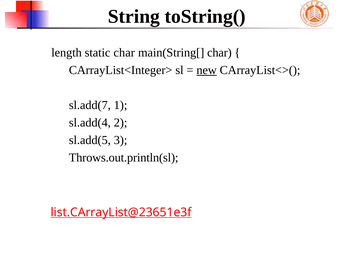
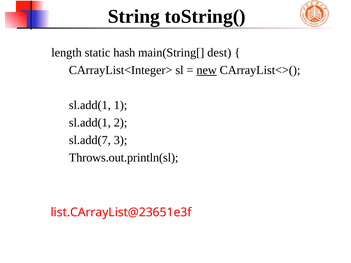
static char: char -> hash
main(String[ char: char -> dest
sl.add(7 at (90, 105): sl.add(7 -> sl.add(1
sl.add(4 at (90, 123): sl.add(4 -> sl.add(1
sl.add(5: sl.add(5 -> sl.add(7
list.CArrayList@23651e3f underline: present -> none
